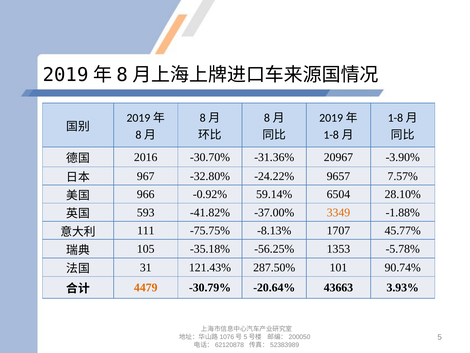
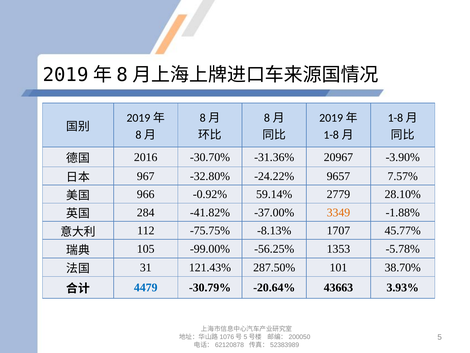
6504: 6504 -> 2779
593: 593 -> 284
111: 111 -> 112
-35.18%: -35.18% -> -99.00%
90.74%: 90.74% -> 38.70%
4479 colour: orange -> blue
